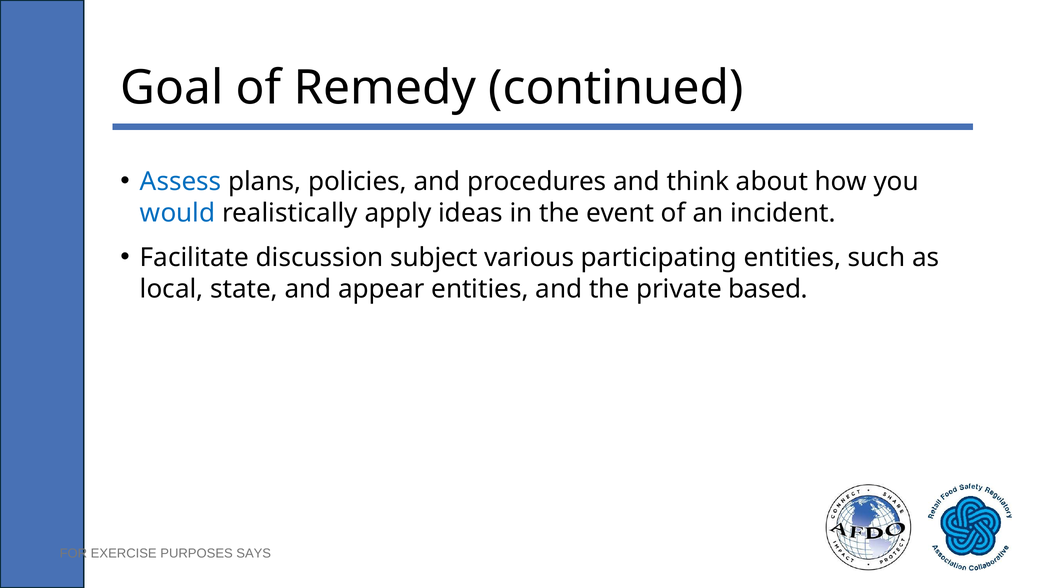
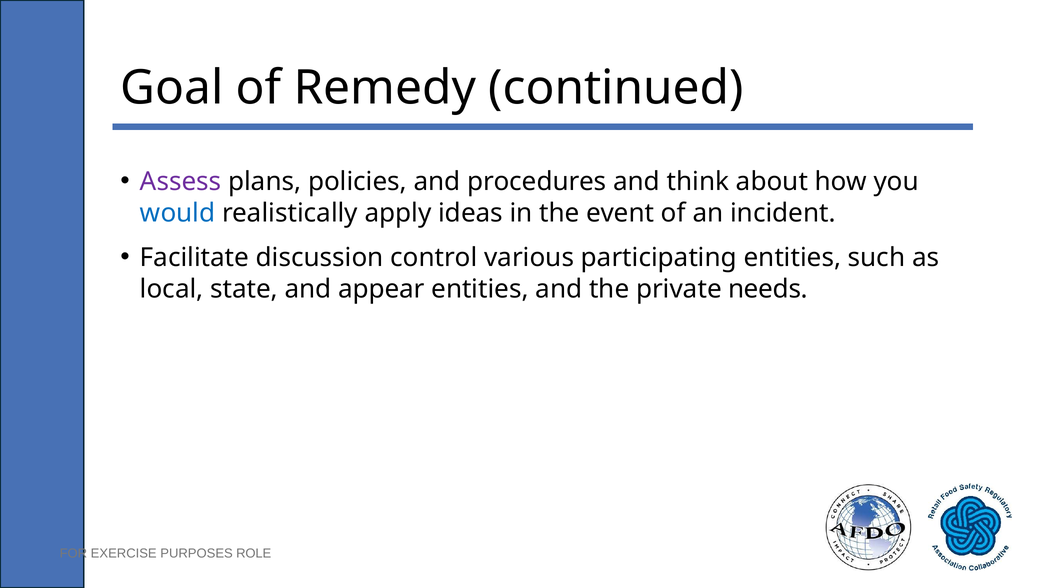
Assess colour: blue -> purple
subject: subject -> control
based: based -> needs
SAYS: SAYS -> ROLE
